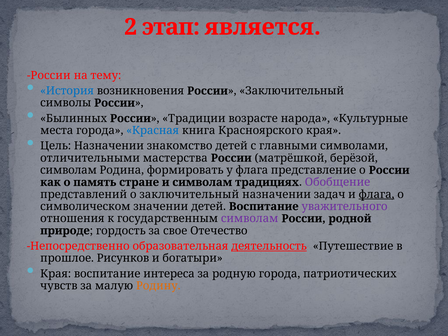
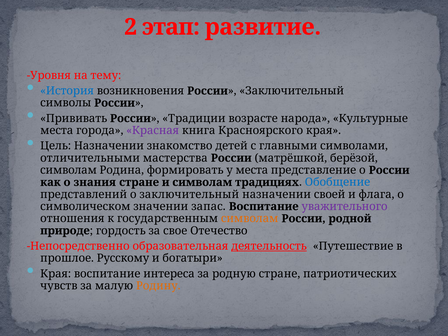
является: является -> развитие
России at (49, 75): России -> Уровня
Былинных: Былинных -> Прививать
Красная colour: blue -> purple
у флага: флага -> места
память: память -> знания
Обобщение colour: purple -> blue
задач: задач -> своей
флага at (377, 194) underline: present -> none
значении детей: детей -> запас
символам at (250, 219) colour: purple -> orange
Рисунков: Рисунков -> Русскому
родную города: города -> стране
